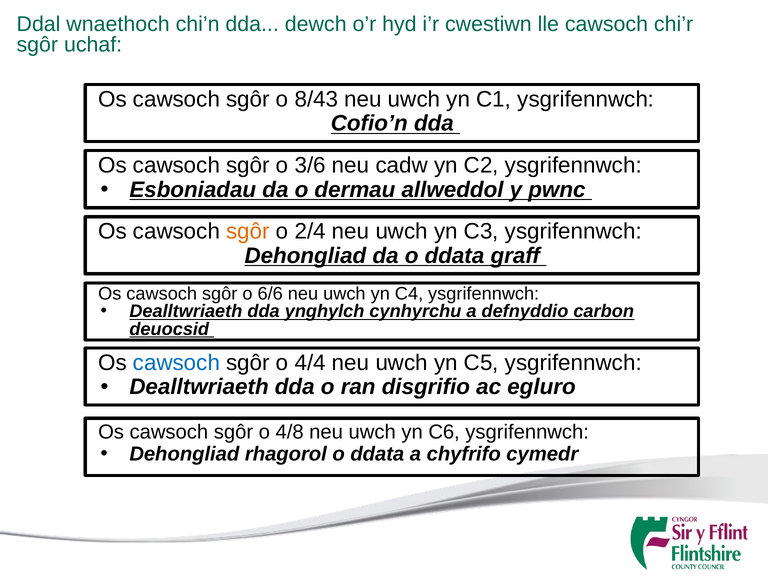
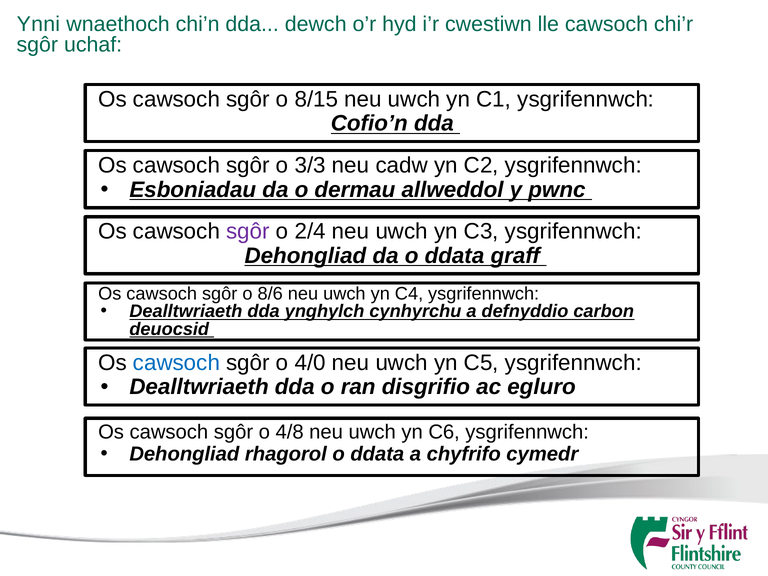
Ddal: Ddal -> Ynni
8/43: 8/43 -> 8/15
3/6: 3/6 -> 3/3
sgôr at (248, 232) colour: orange -> purple
6/6: 6/6 -> 8/6
4/4: 4/4 -> 4/0
